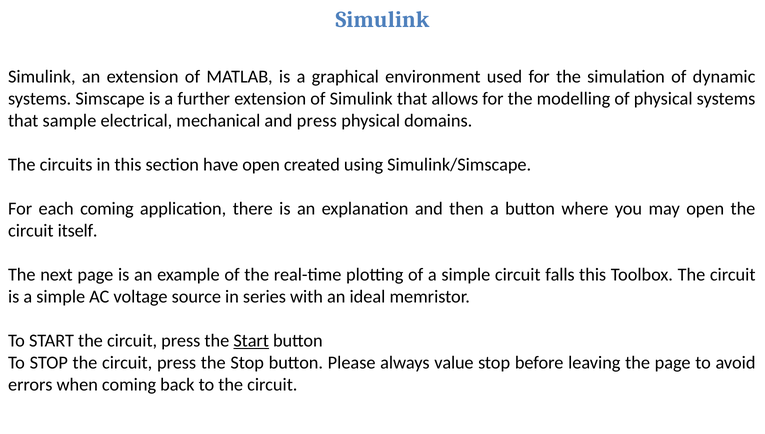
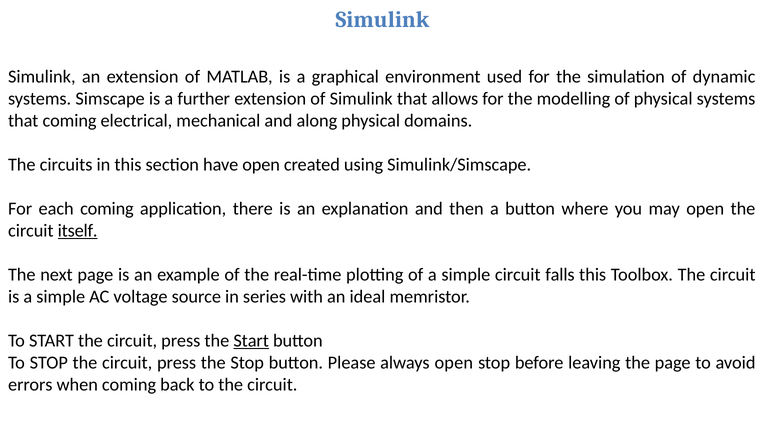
that sample: sample -> coming
and press: press -> along
itself underline: none -> present
always value: value -> open
